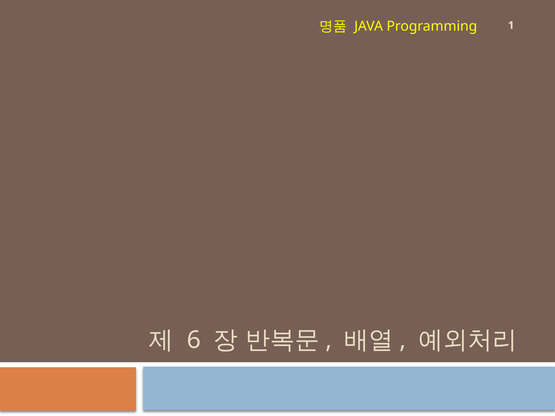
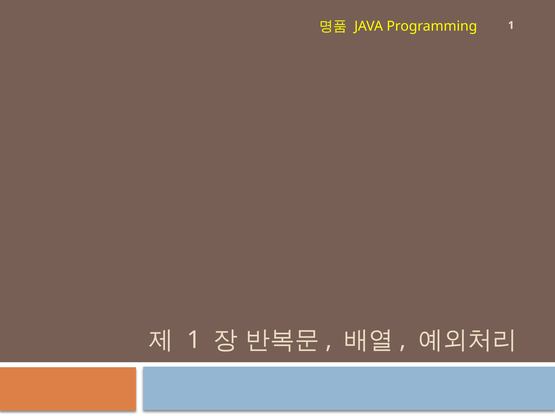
6 at (194, 340): 6 -> 1
